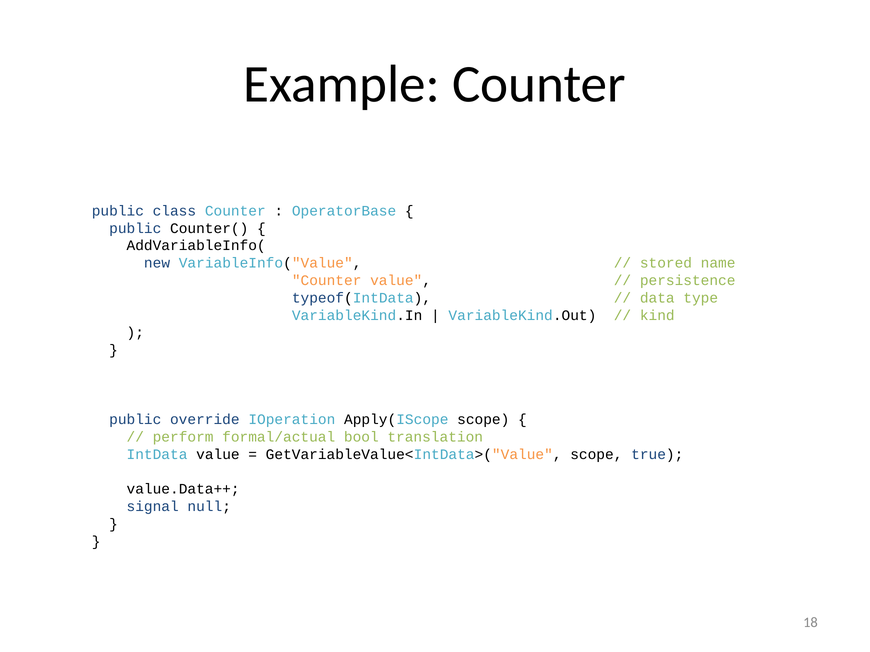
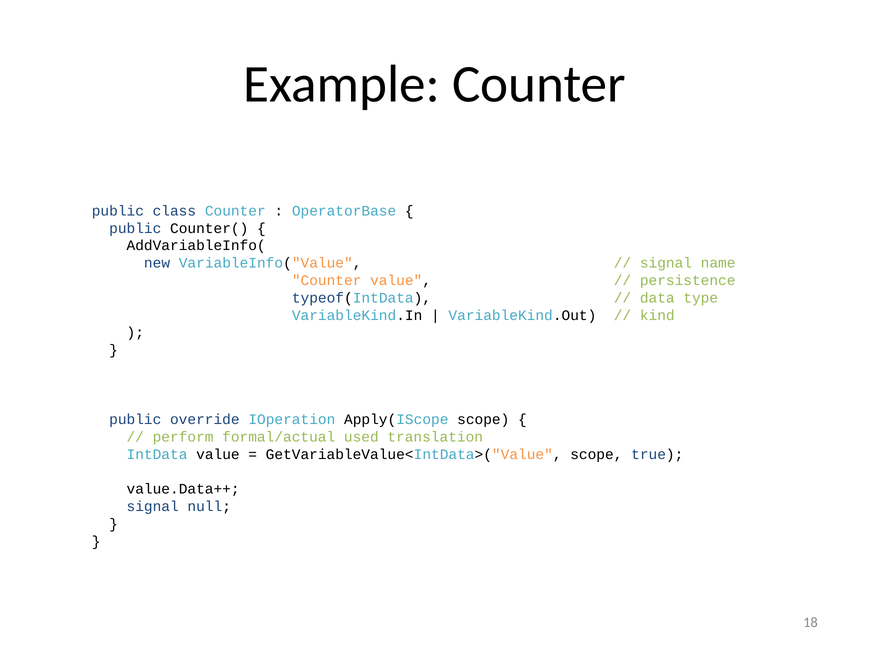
stored at (666, 263): stored -> signal
bool: bool -> used
